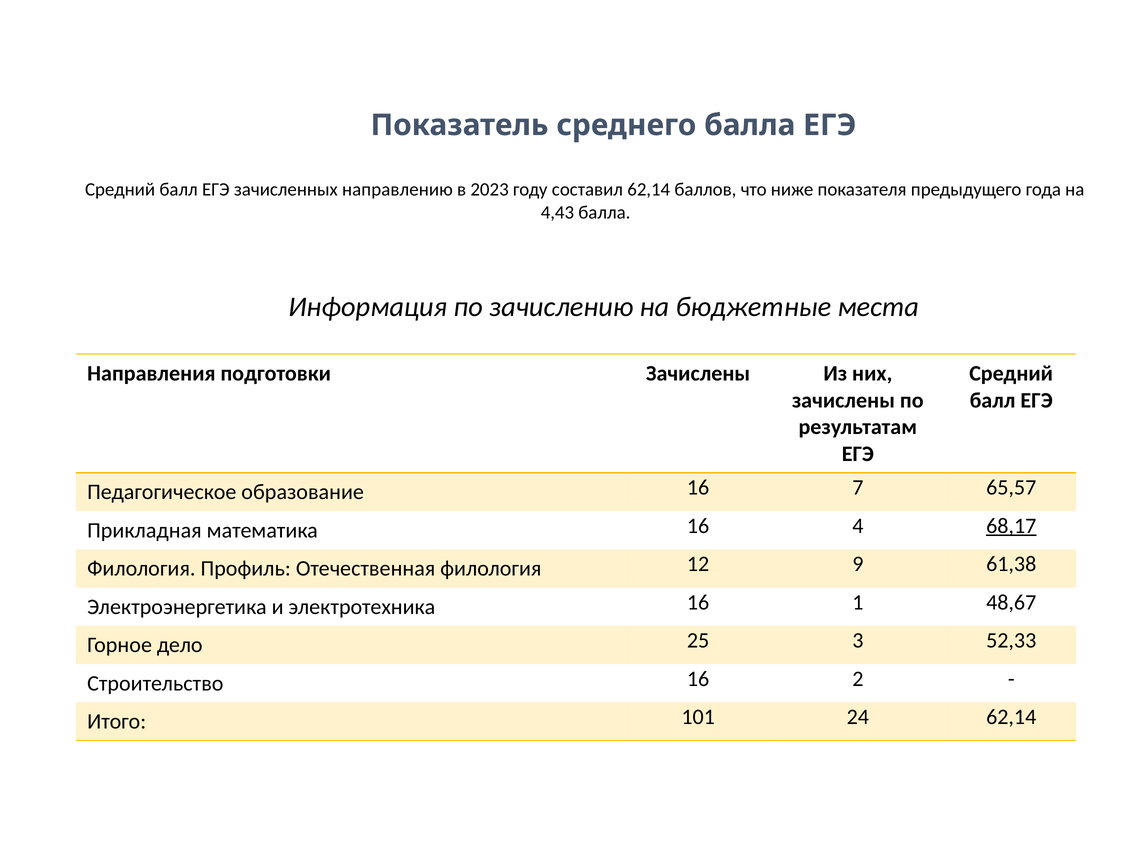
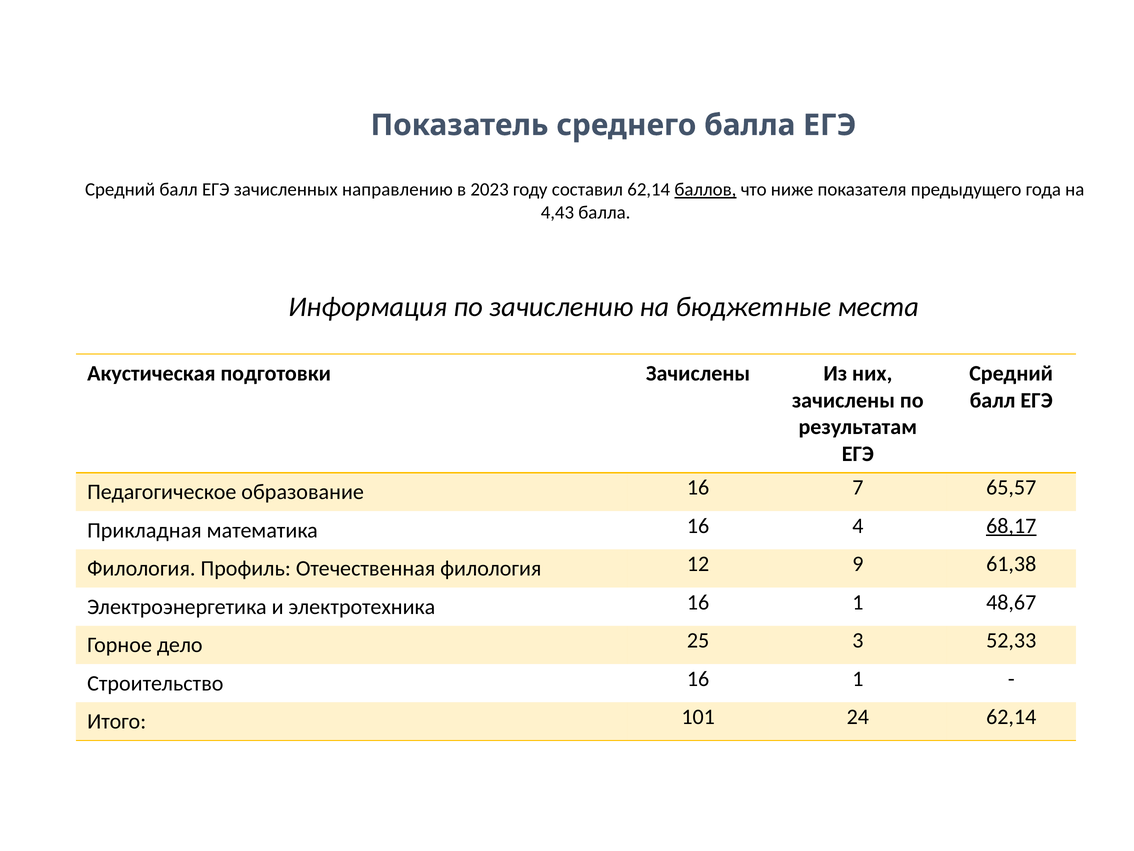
баллов underline: none -> present
Направления: Направления -> Акустическая
Строительство 16 2: 2 -> 1
